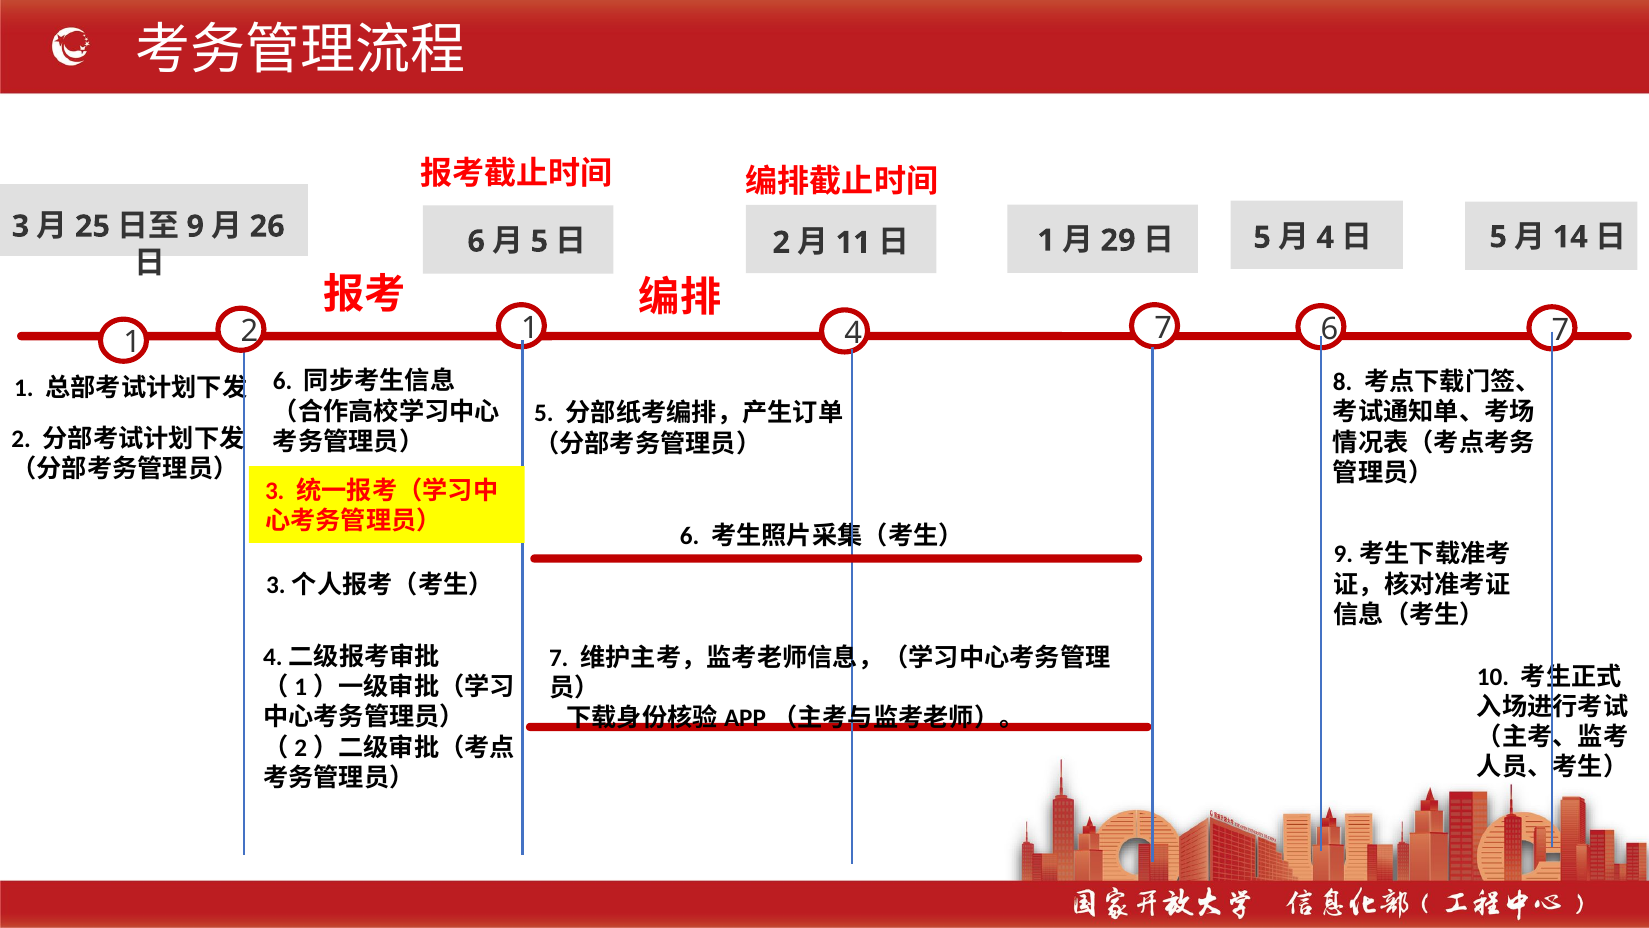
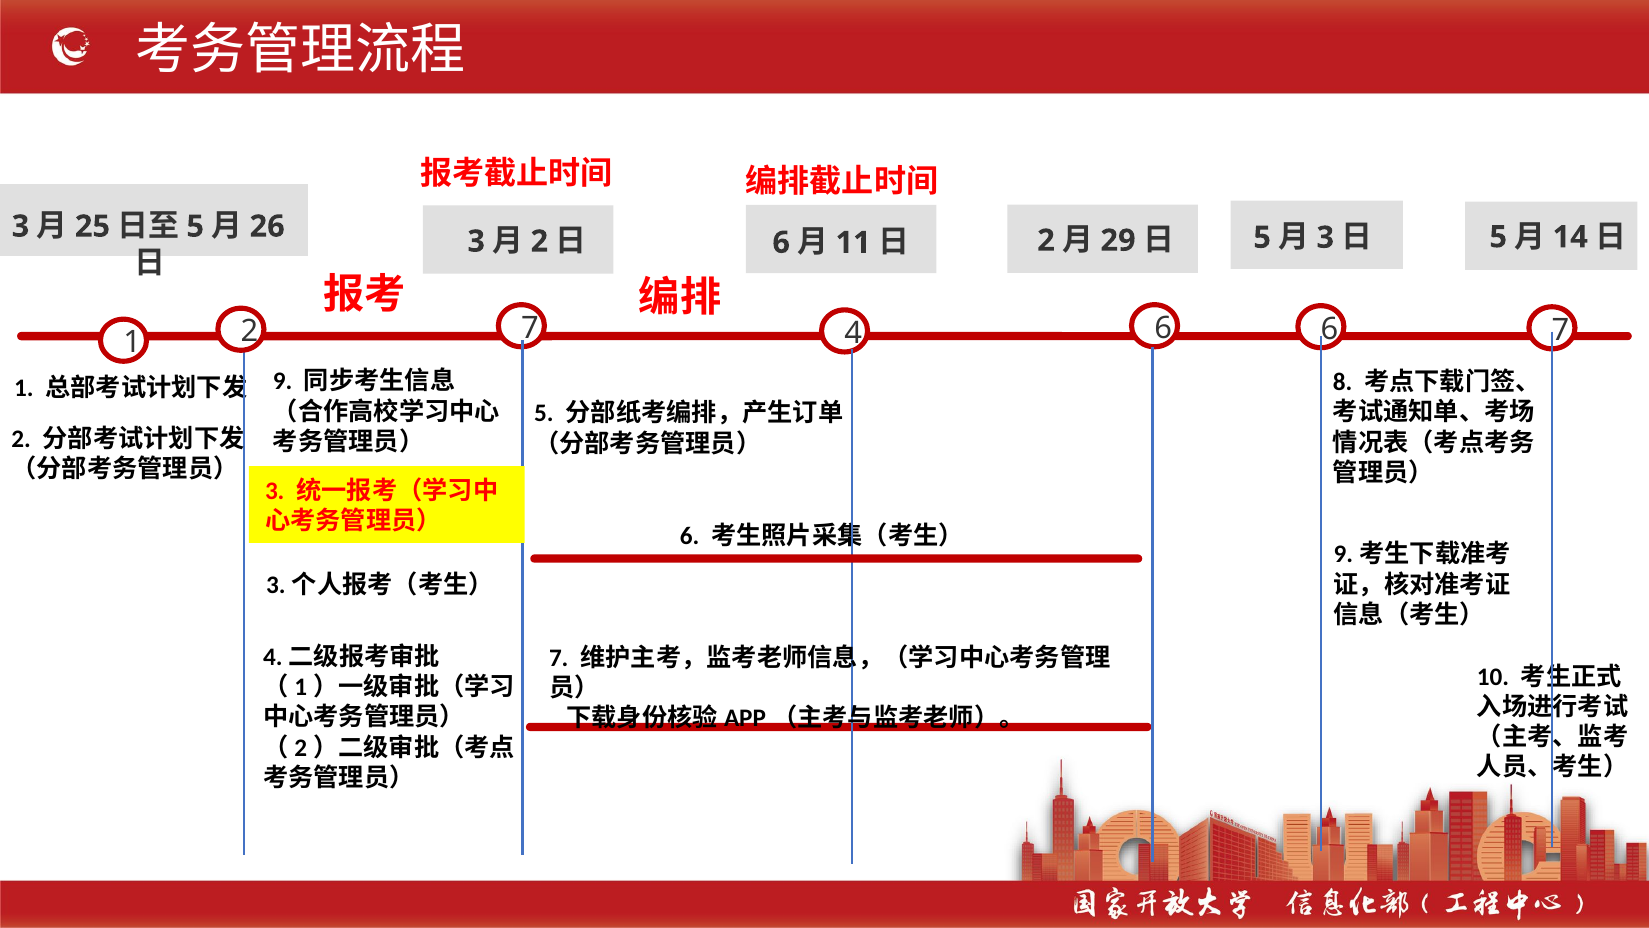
9 at (195, 226): 9 -> 5
4 at (1325, 237): 4 -> 3
6 at (476, 241): 6 -> 3
5 at (539, 241): 5 -> 2
2 at (781, 243): 2 -> 6
1 at (1046, 240): 1 -> 2
1 1: 1 -> 7
4 7: 7 -> 6
6 at (283, 381): 6 -> 9
